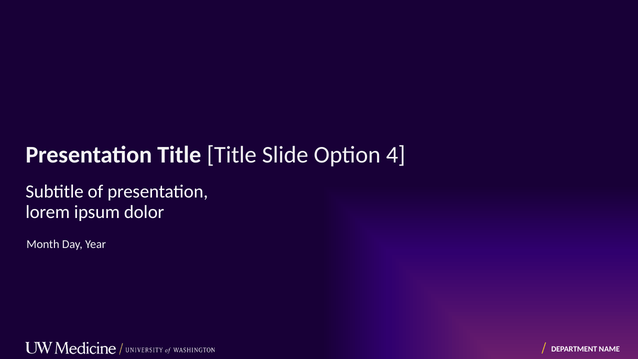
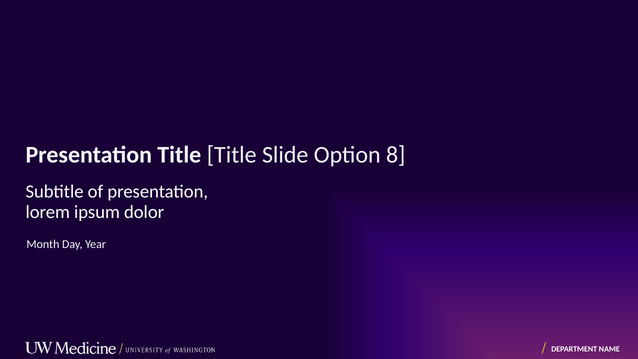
4: 4 -> 8
